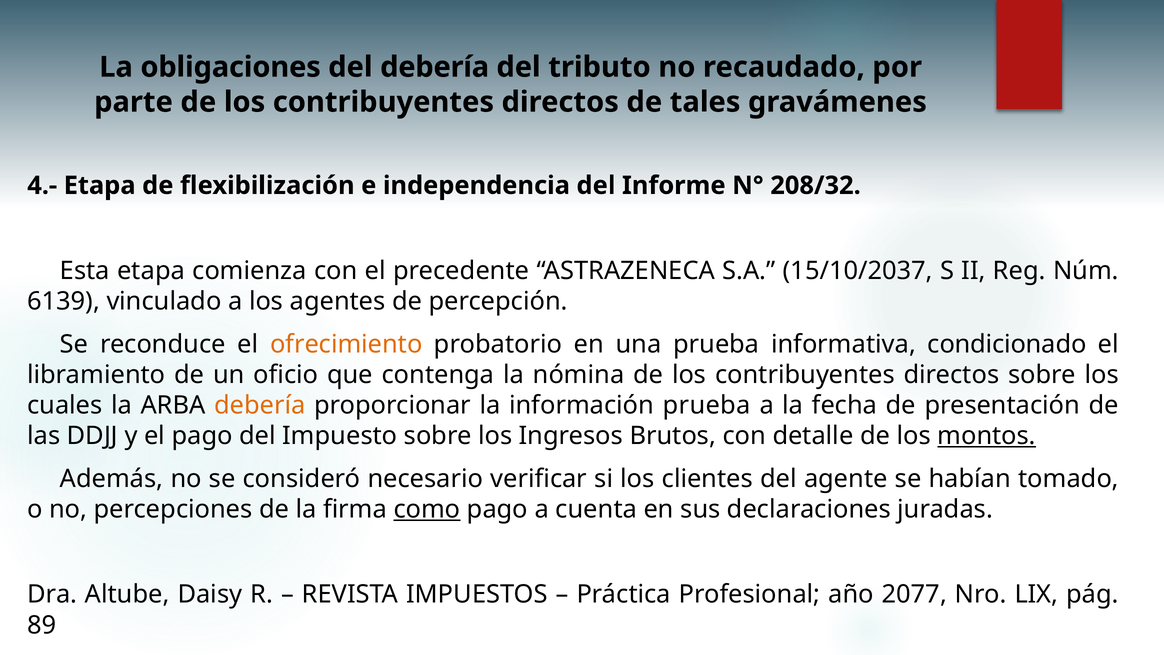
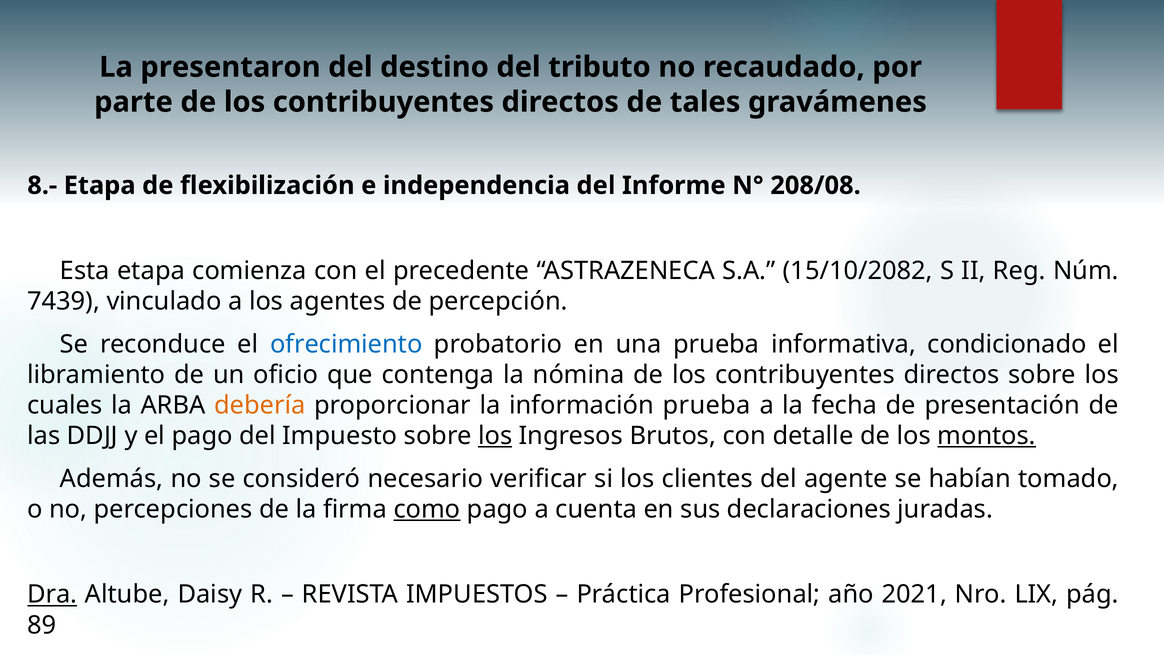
obligaciones: obligaciones -> presentaron
del debería: debería -> destino
4.-: 4.- -> 8.-
208/32: 208/32 -> 208/08
15/10/2037: 15/10/2037 -> 15/10/2082
6139: 6139 -> 7439
ofrecimiento colour: orange -> blue
los at (495, 436) underline: none -> present
Dra underline: none -> present
2077: 2077 -> 2021
